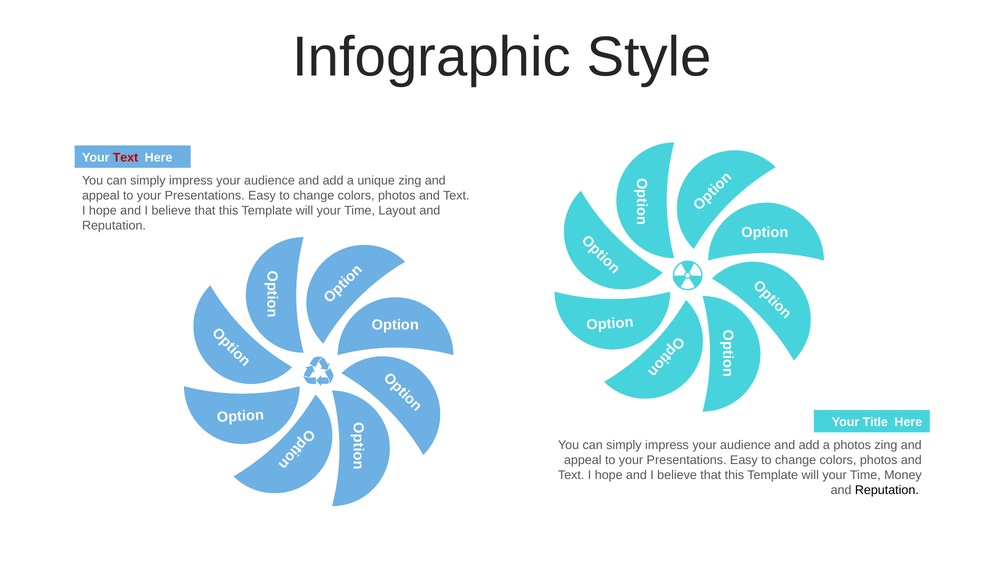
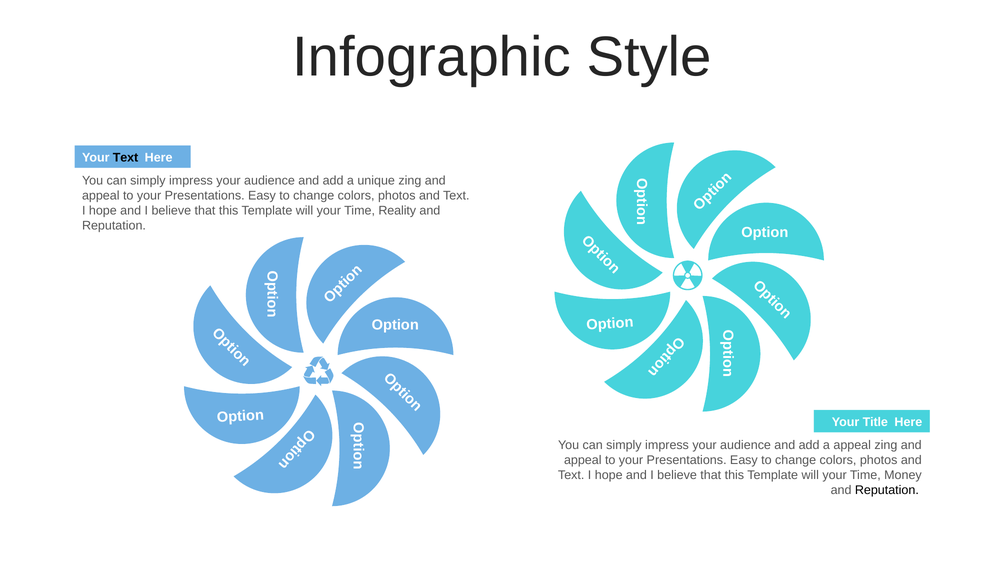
Text at (126, 158) colour: red -> black
Layout: Layout -> Reality
a photos: photos -> appeal
